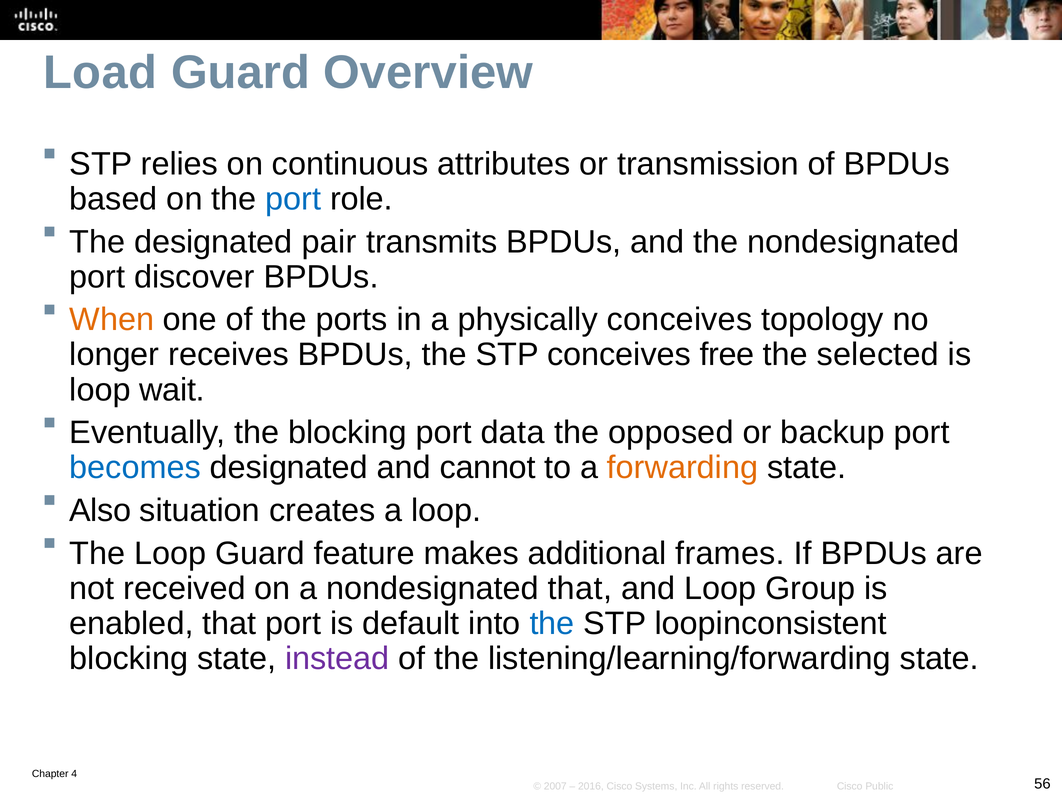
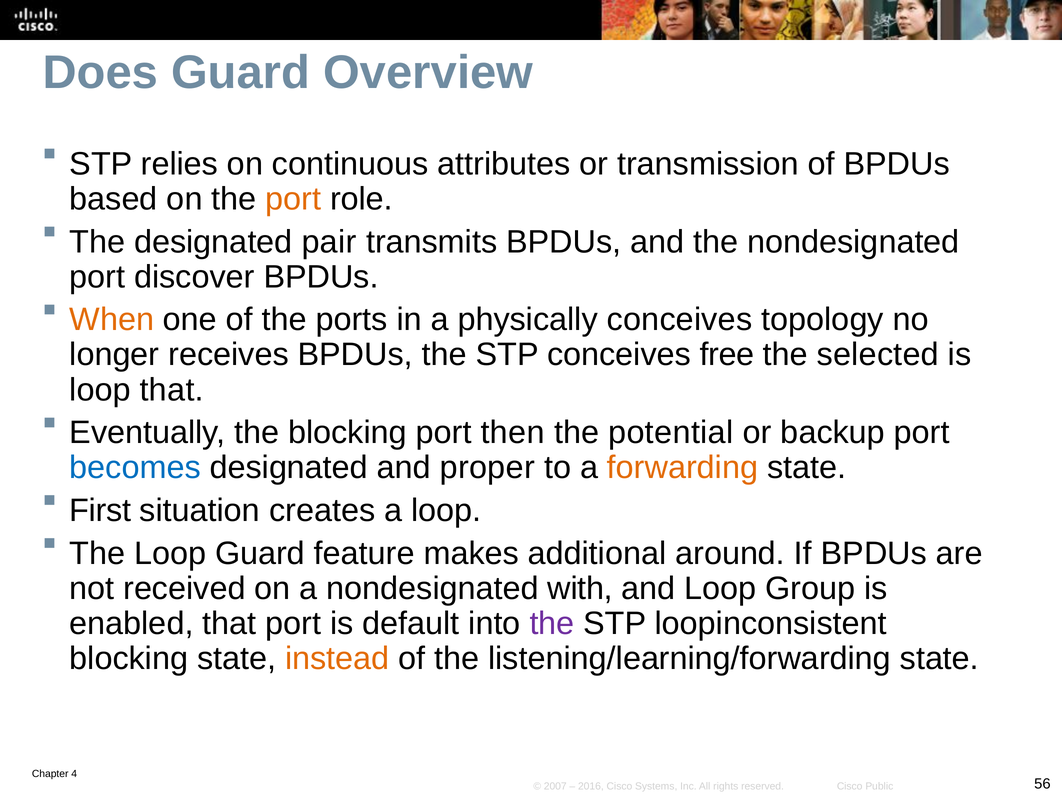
Load: Load -> Does
port at (293, 199) colour: blue -> orange
loop wait: wait -> that
data: data -> then
opposed: opposed -> potential
cannot: cannot -> proper
Also: Also -> First
frames: frames -> around
nondesignated that: that -> with
the at (552, 624) colour: blue -> purple
instead colour: purple -> orange
